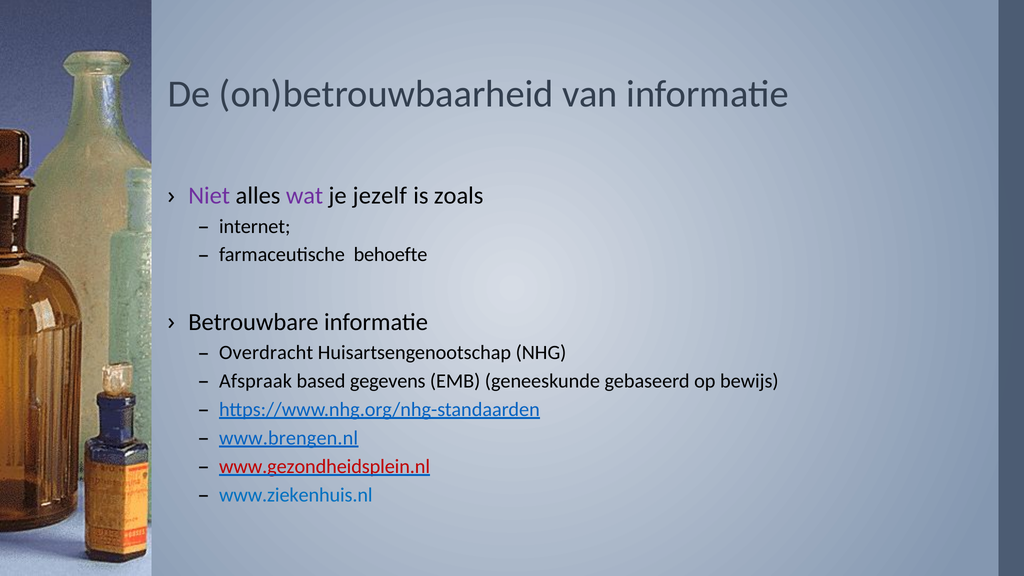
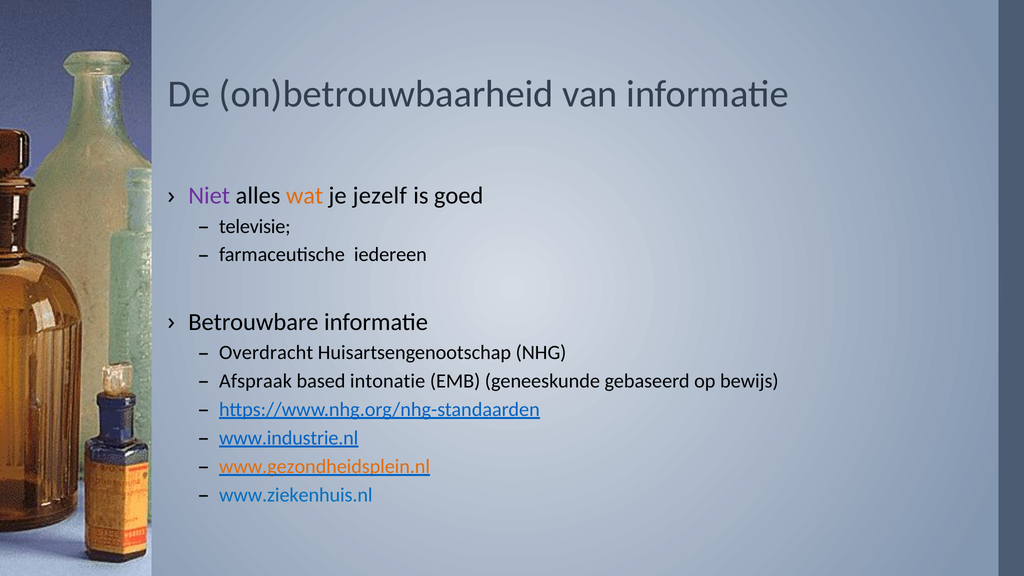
wat colour: purple -> orange
zoals: zoals -> goed
internet: internet -> televisie
behoefte: behoefte -> iedereen
gegevens: gegevens -> intonatie
www.brengen.nl: www.brengen.nl -> www.industrie.nl
www.gezondheidsplein.nl colour: red -> orange
